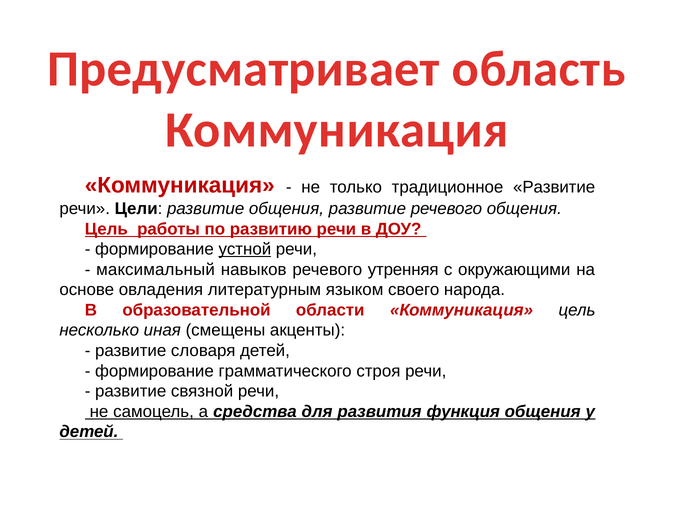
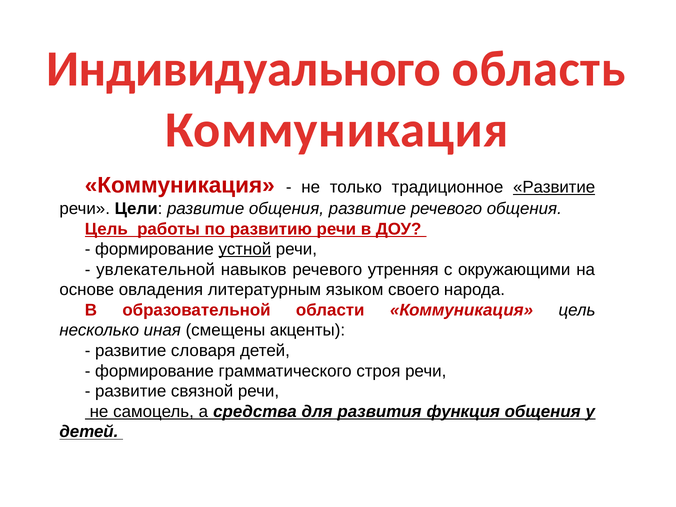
Предусматривает: Предусматривает -> Индивидуального
Развитие at (554, 187) underline: none -> present
максимальный: максимальный -> увлекательной
